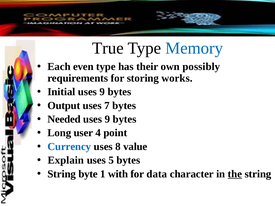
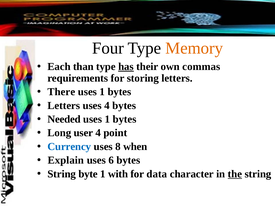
True: True -> Four
Memory colour: blue -> orange
even: even -> than
has underline: none -> present
possibly: possibly -> commas
storing works: works -> letters
Initial: Initial -> There
9 at (102, 92): 9 -> 1
Output at (64, 106): Output -> Letters
uses 7: 7 -> 4
9 at (107, 119): 9 -> 1
value: value -> when
5: 5 -> 6
